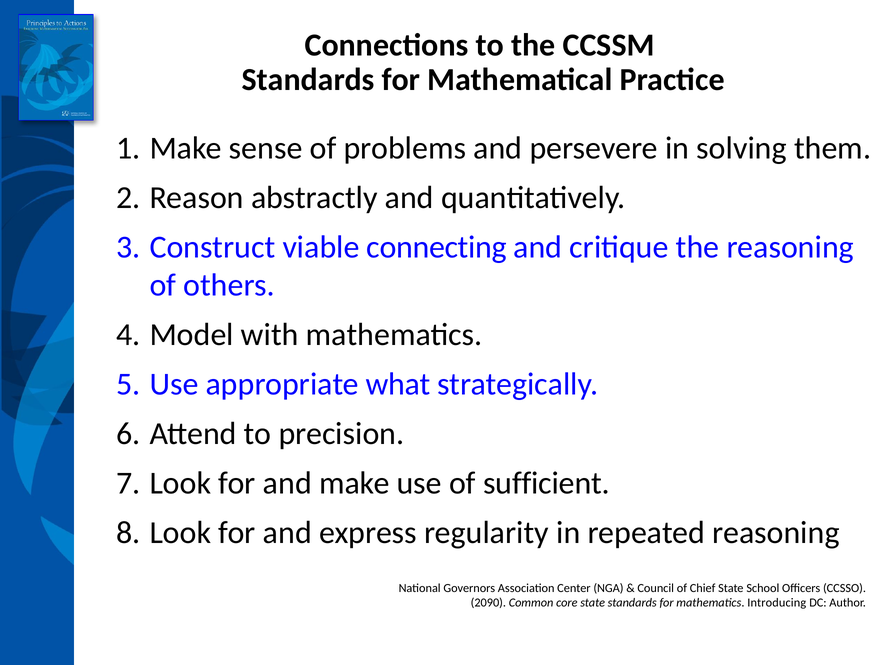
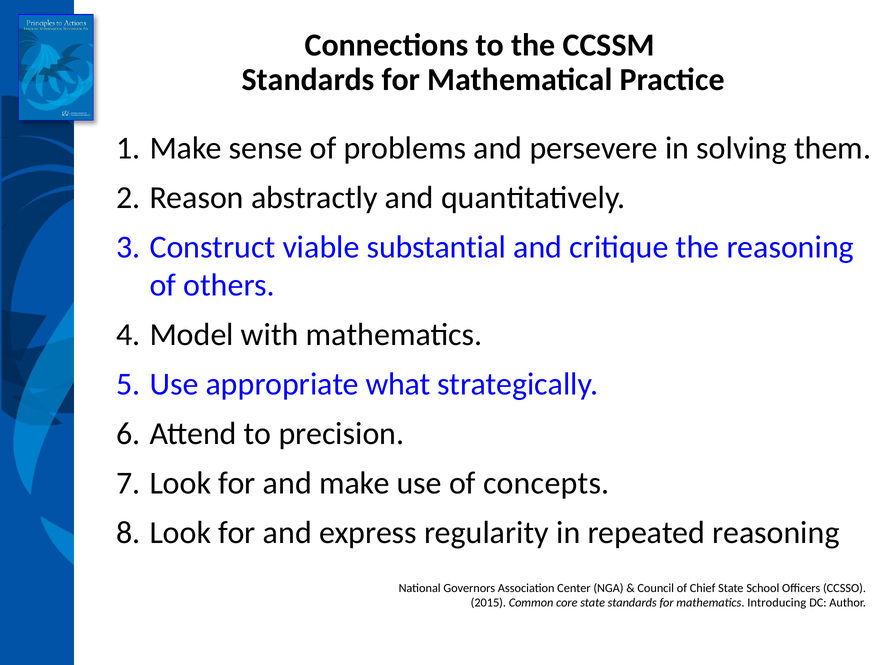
connecting: connecting -> substantial
sufficient: sufficient -> concepts
2090: 2090 -> 2015
